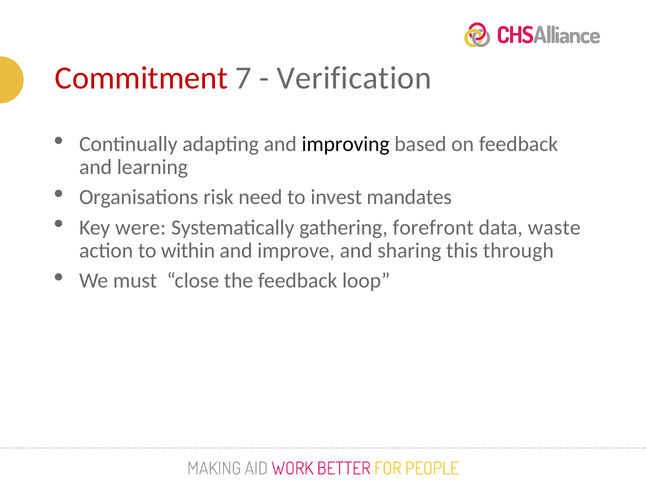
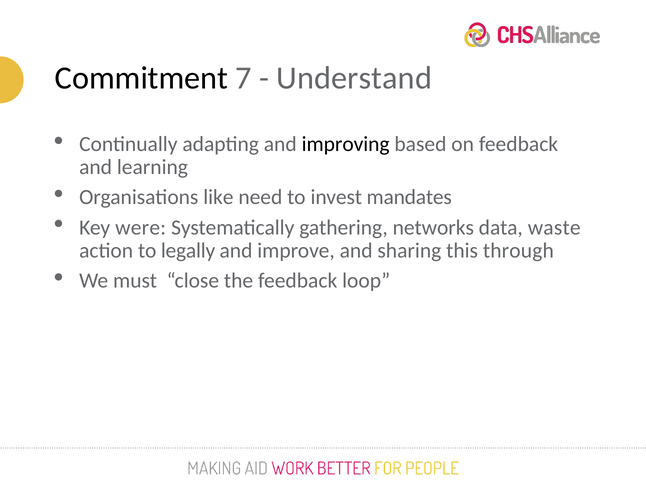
Commitment colour: red -> black
Verification: Verification -> Understand
risk: risk -> like
forefront: forefront -> networks
within: within -> legally
